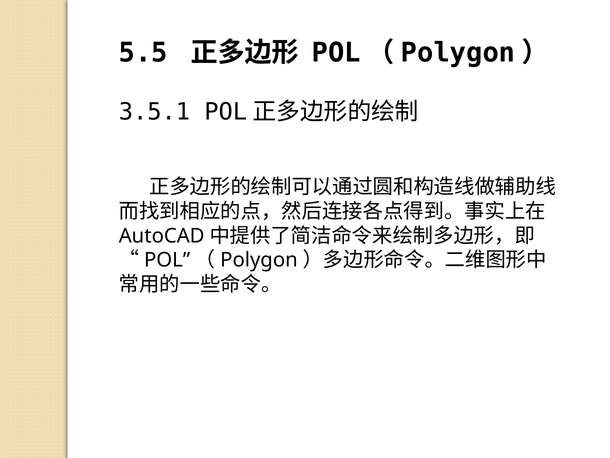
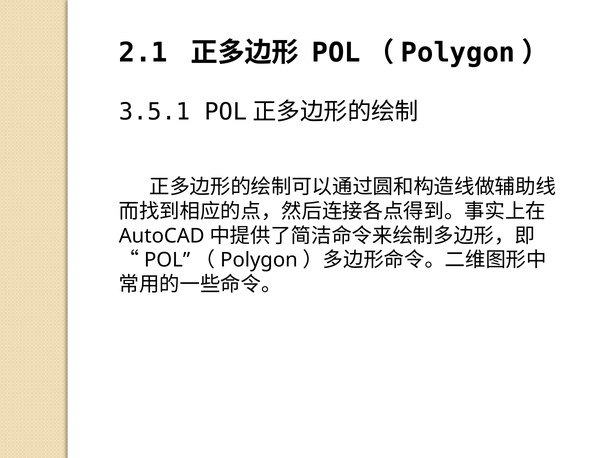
5.5: 5.5 -> 2.1
